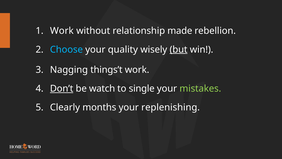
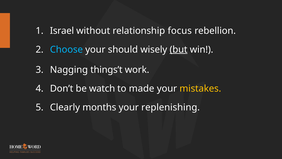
Work at (62, 31): Work -> Israel
made: made -> focus
quality: quality -> should
Don’t underline: present -> none
single: single -> made
mistakes colour: light green -> yellow
